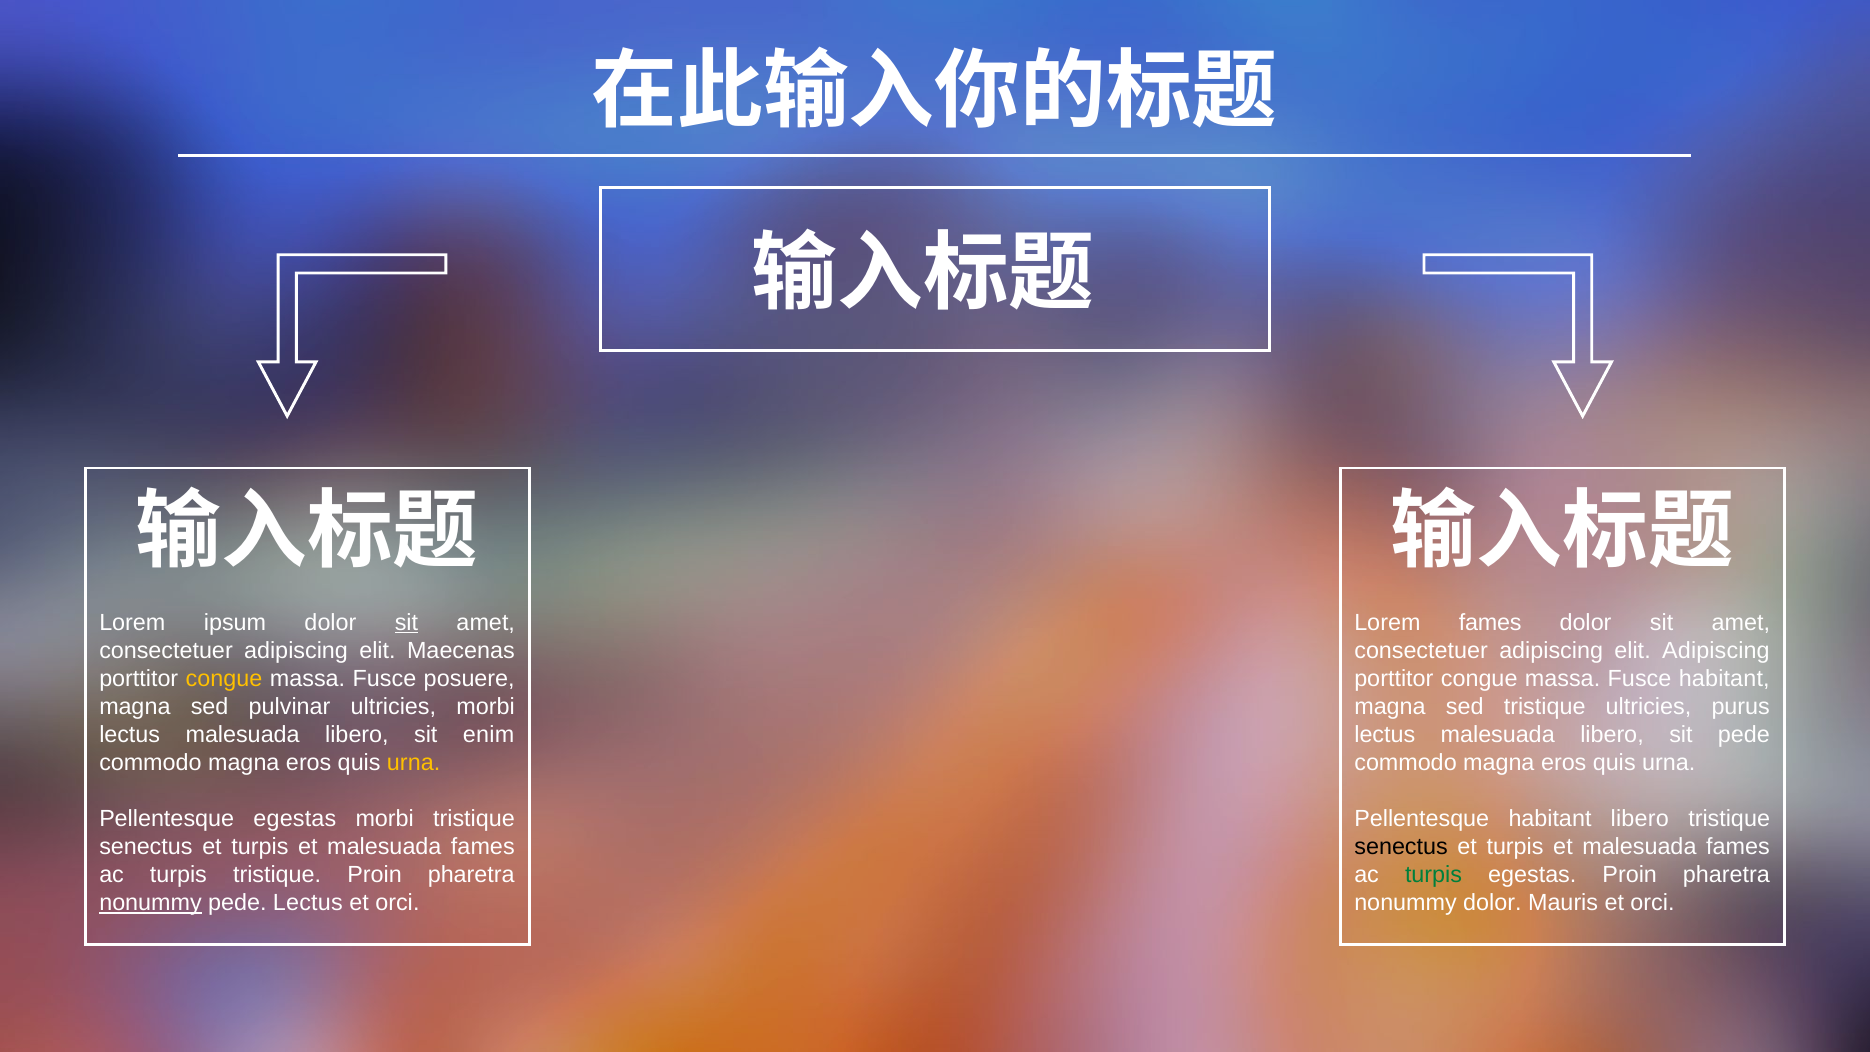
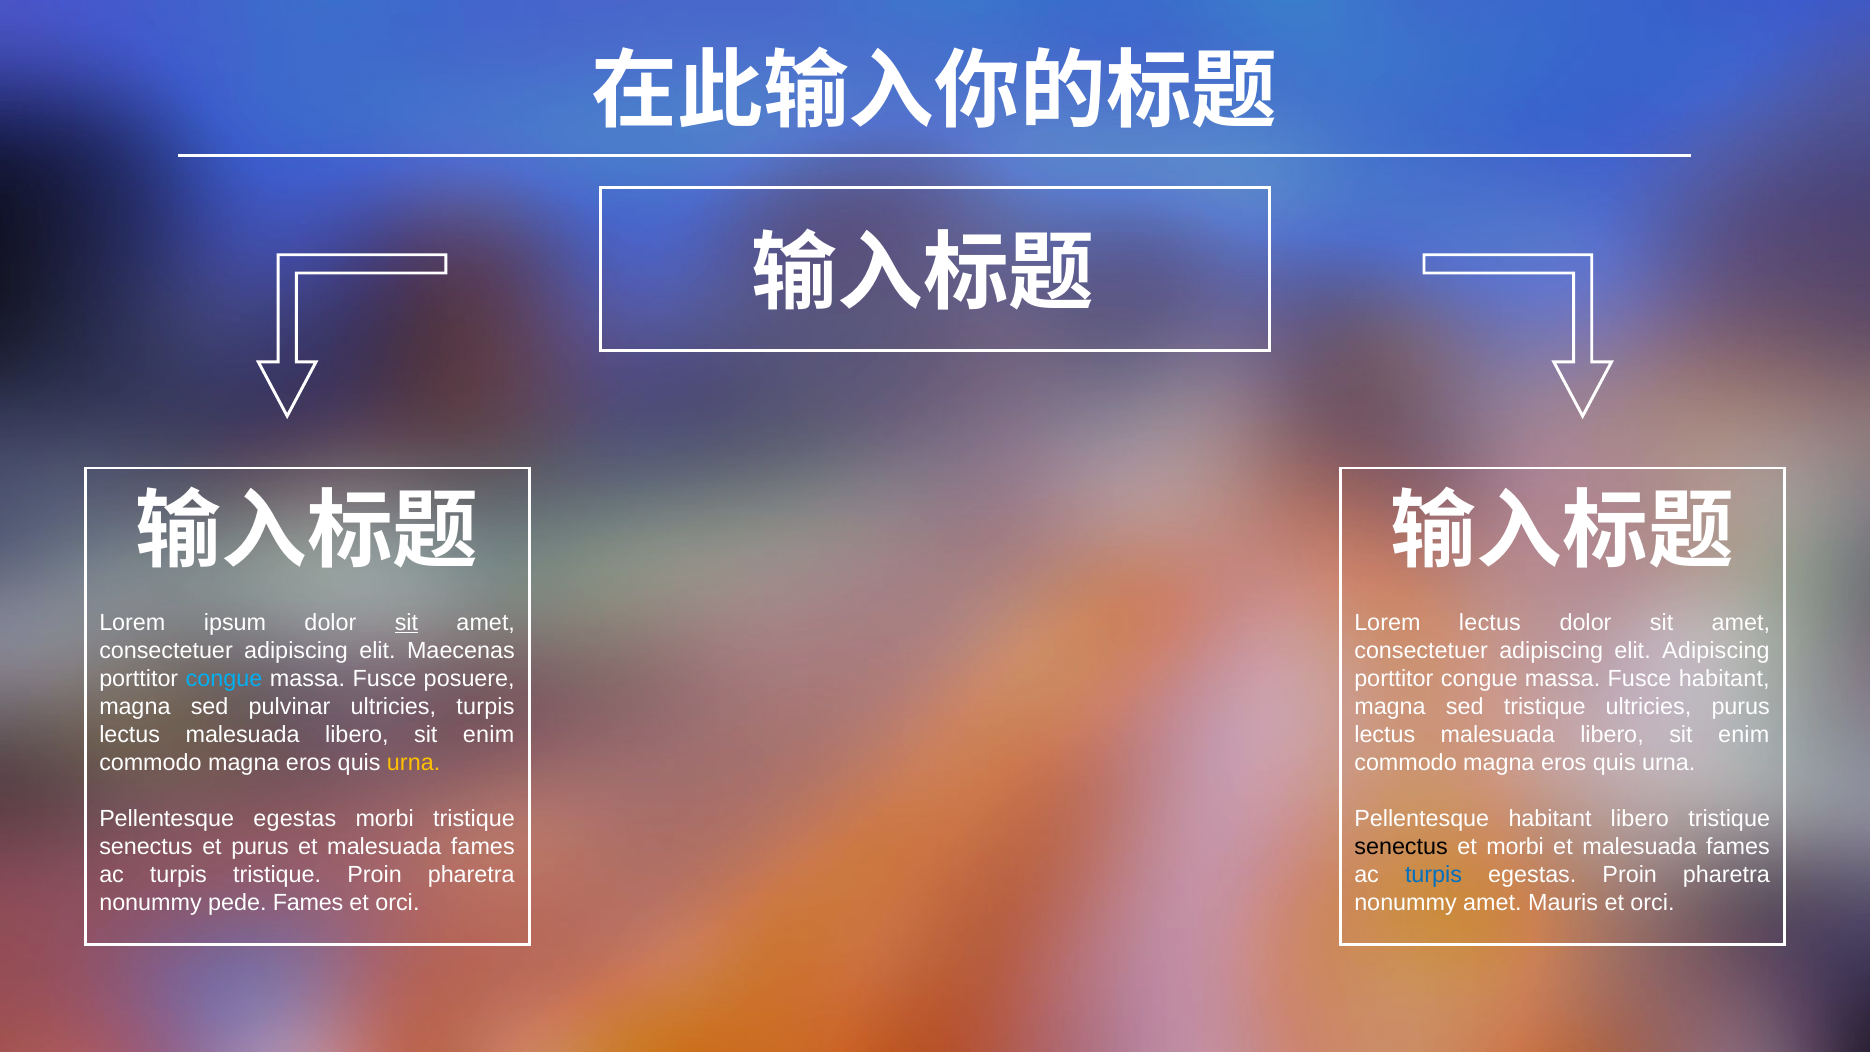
Lorem fames: fames -> lectus
congue at (224, 679) colour: yellow -> light blue
ultricies morbi: morbi -> turpis
pede at (1744, 735): pede -> enim
turpis at (260, 847): turpis -> purus
turpis at (1515, 847): turpis -> morbi
turpis at (1434, 875) colour: green -> blue
nonummy at (151, 903) underline: present -> none
pede Lectus: Lectus -> Fames
nonummy dolor: dolor -> amet
